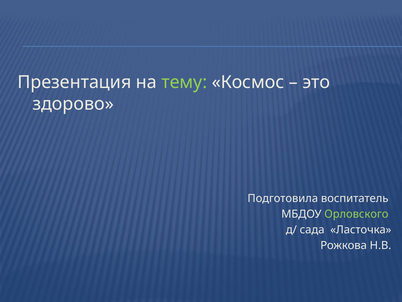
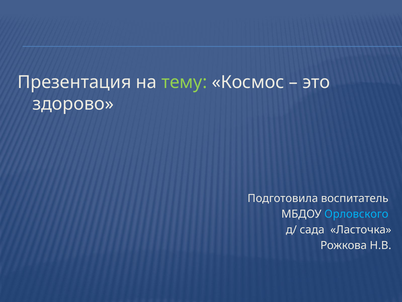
Орловского colour: light green -> light blue
